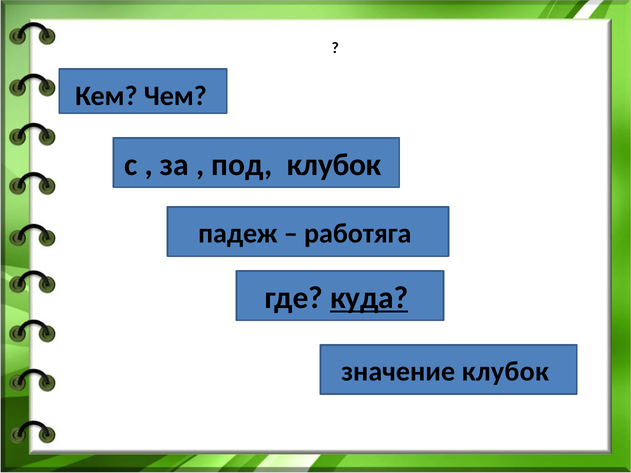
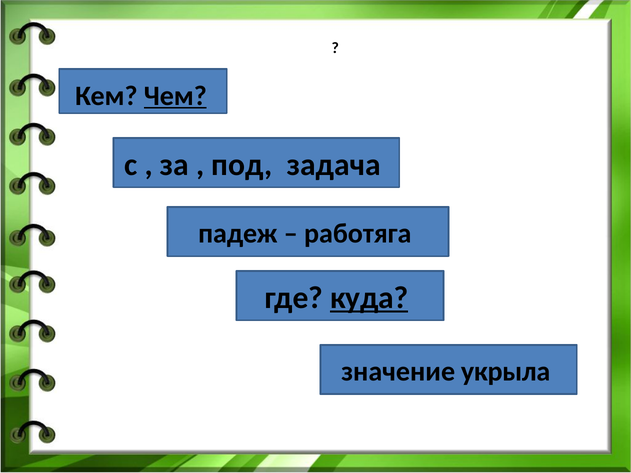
Чем underline: none -> present
под клубок: клубок -> задача
значение клубок: клубок -> укрыла
